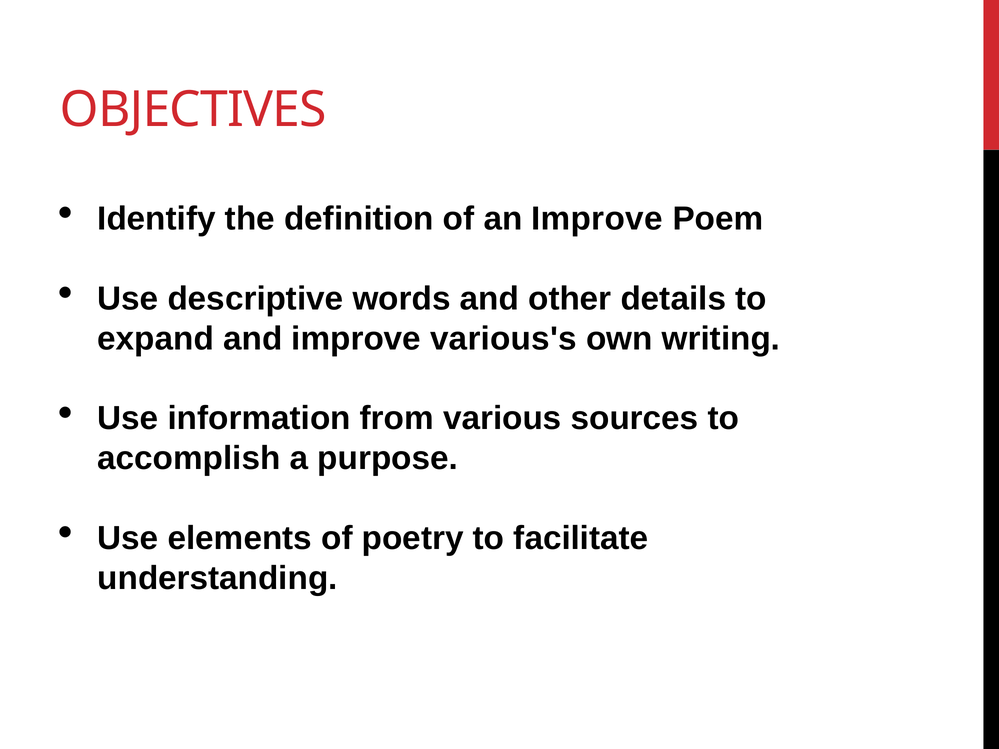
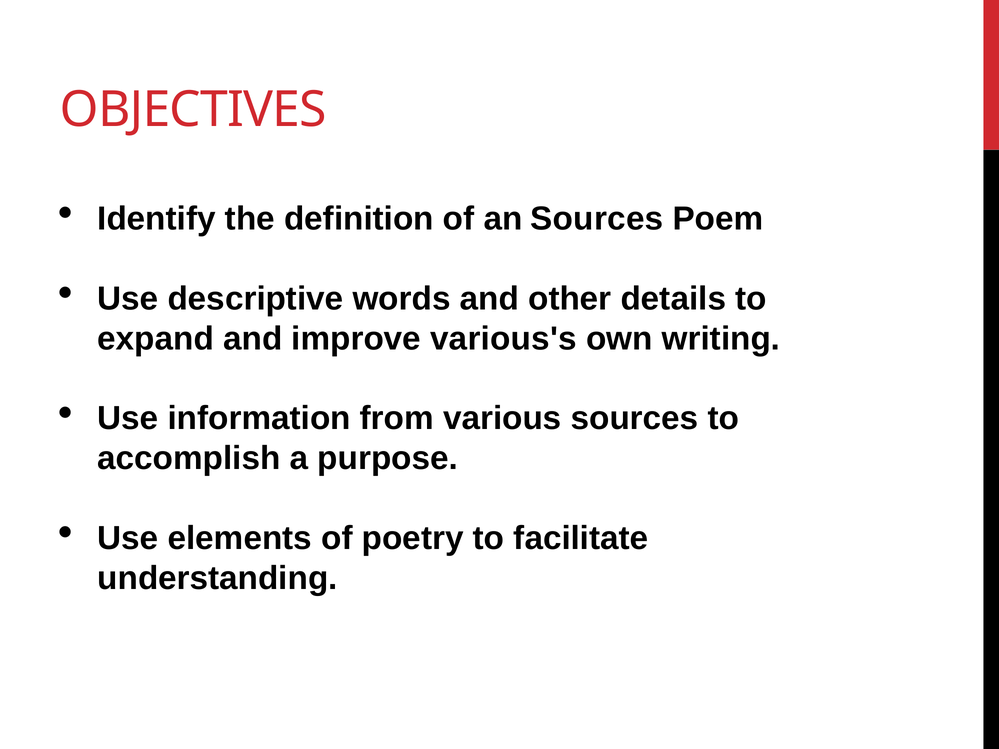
an Improve: Improve -> Sources
